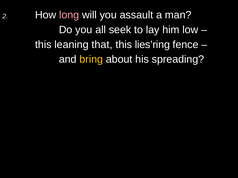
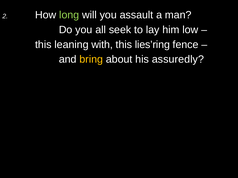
long colour: pink -> light green
that: that -> with
spreading: spreading -> assuredly
